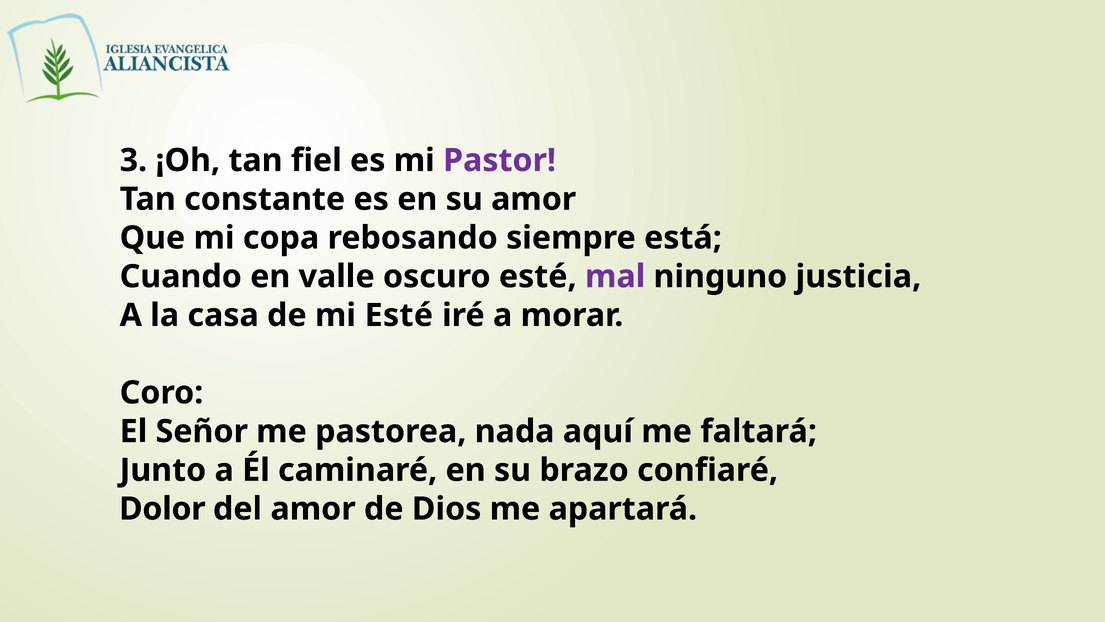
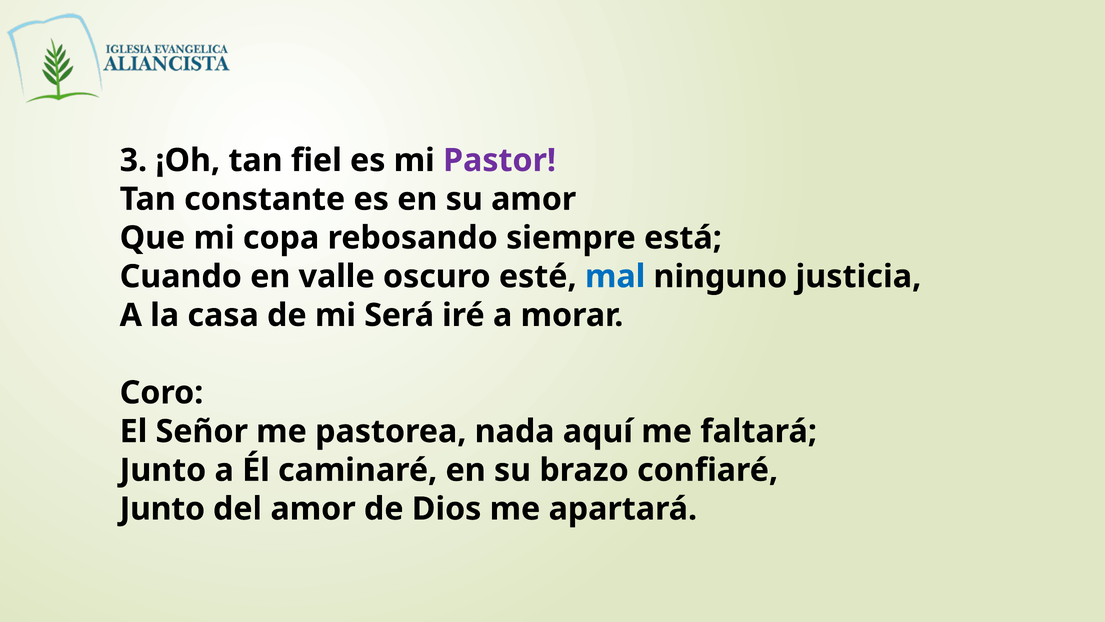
mal colour: purple -> blue
mi Esté: Esté -> Será
Dolor at (162, 509): Dolor -> Junto
